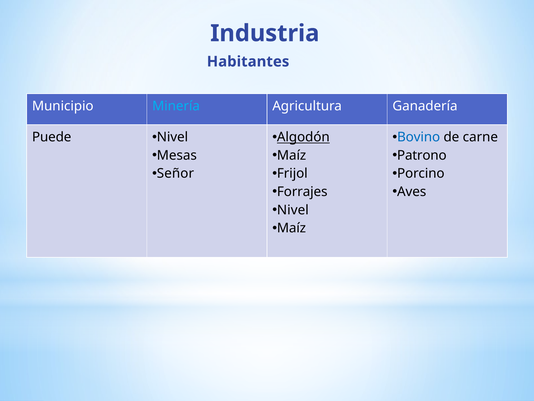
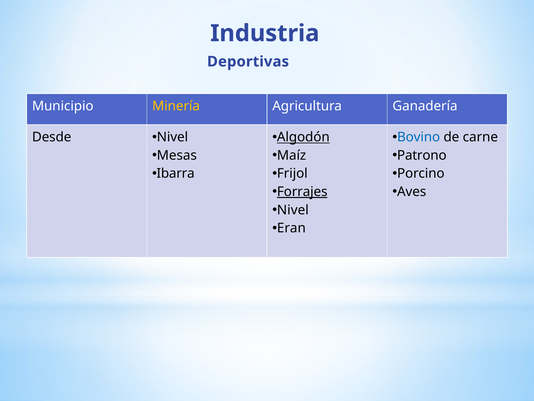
Habitantes: Habitantes -> Deportivas
Minería colour: light blue -> yellow
Puede: Puede -> Desde
Señor: Señor -> Ibarra
Forrajes underline: none -> present
Maíz at (291, 228): Maíz -> Eran
